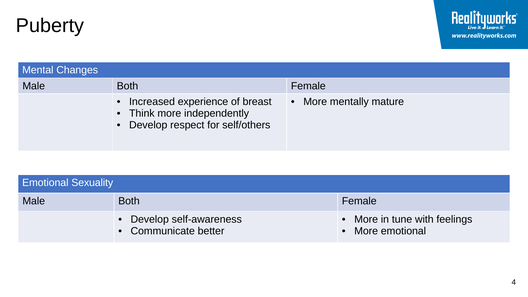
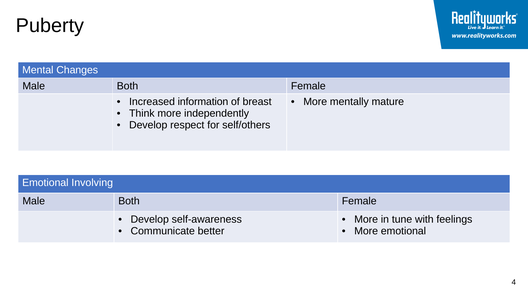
experience: experience -> information
Sexuality: Sexuality -> Involving
